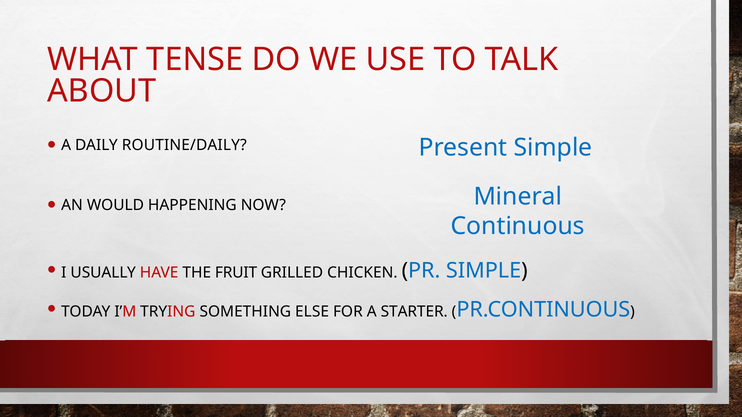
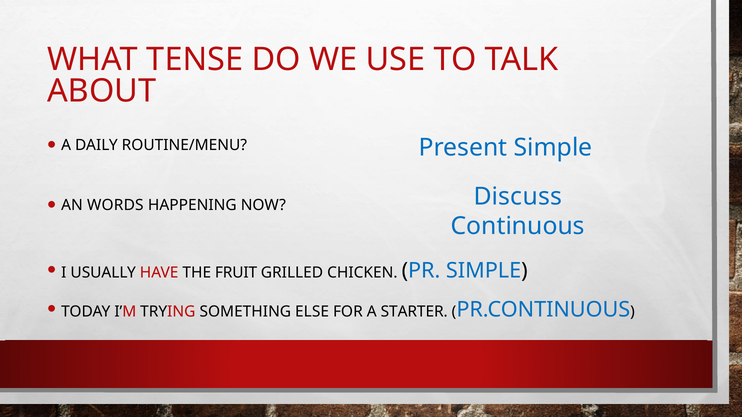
ROUTINE/DAILY: ROUTINE/DAILY -> ROUTINE/MENU
Mineral: Mineral -> Discuss
WOULD: WOULD -> WORDS
